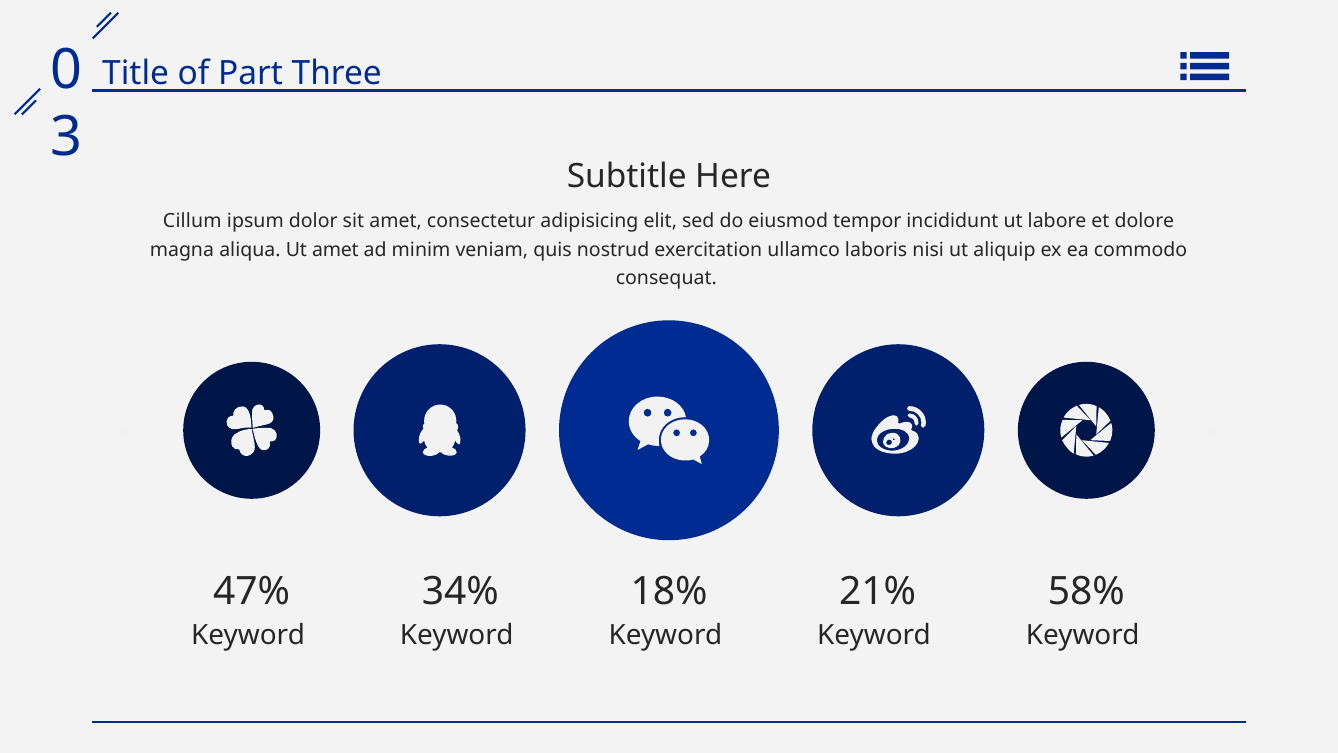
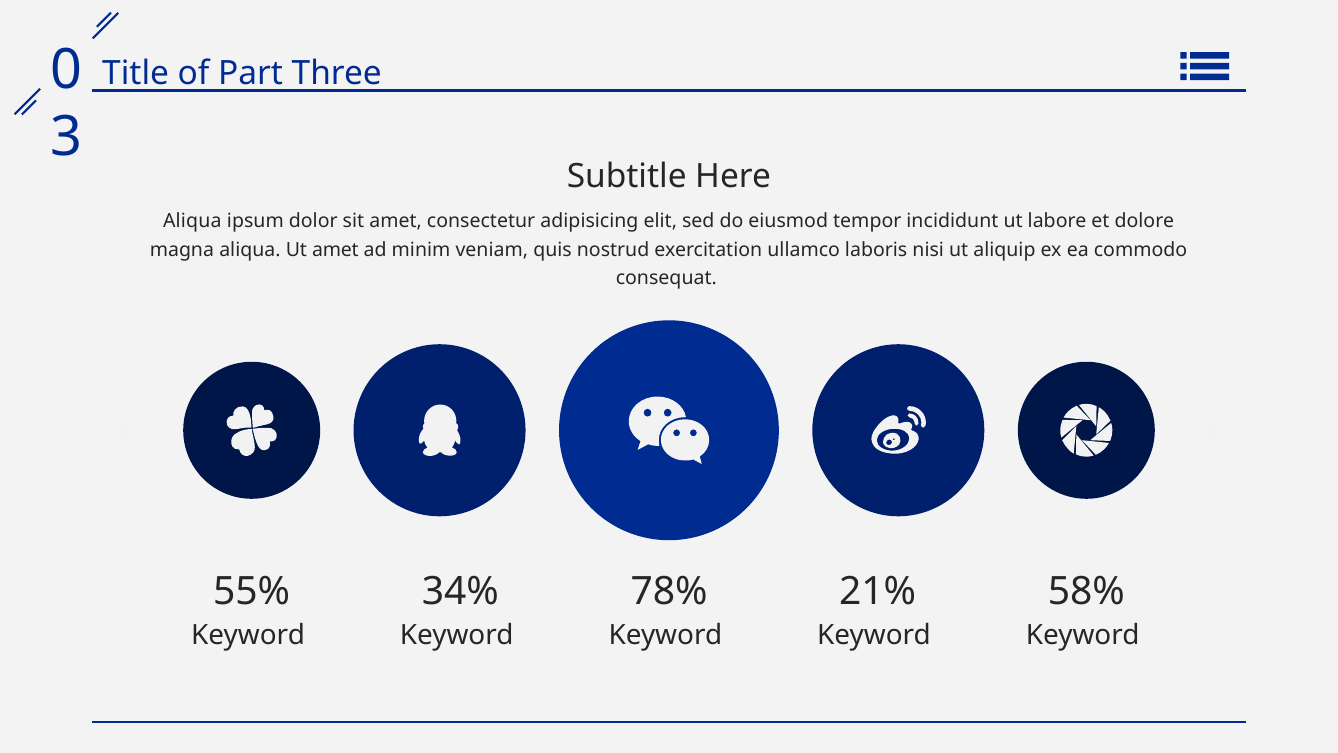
Cillum at (192, 221): Cillum -> Aliqua
47%: 47% -> 55%
18%: 18% -> 78%
